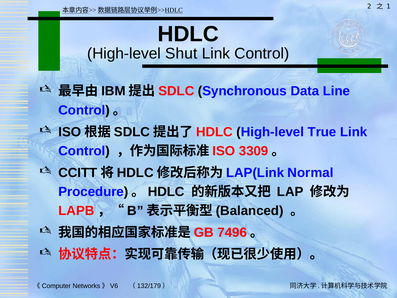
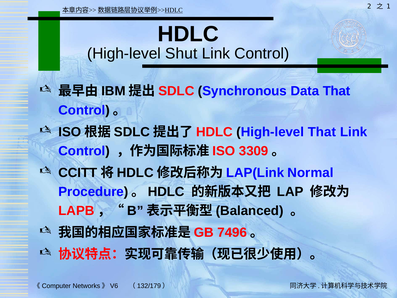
Data Line: Line -> That
High-level True: True -> That
